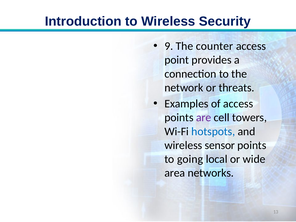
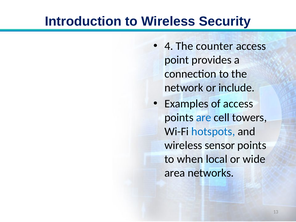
9: 9 -> 4
threats: threats -> include
are colour: purple -> blue
going: going -> when
